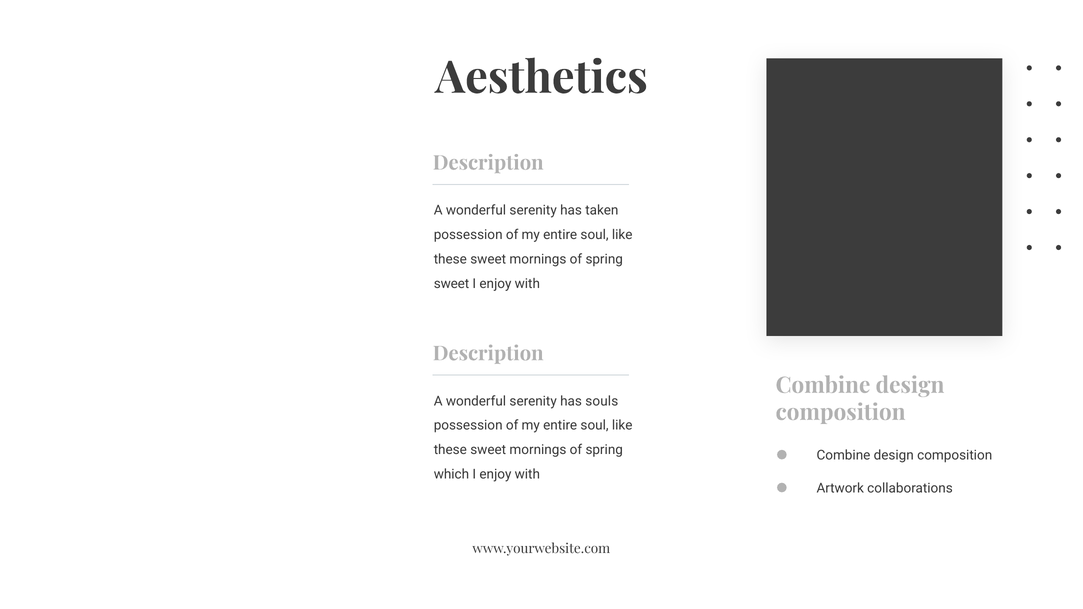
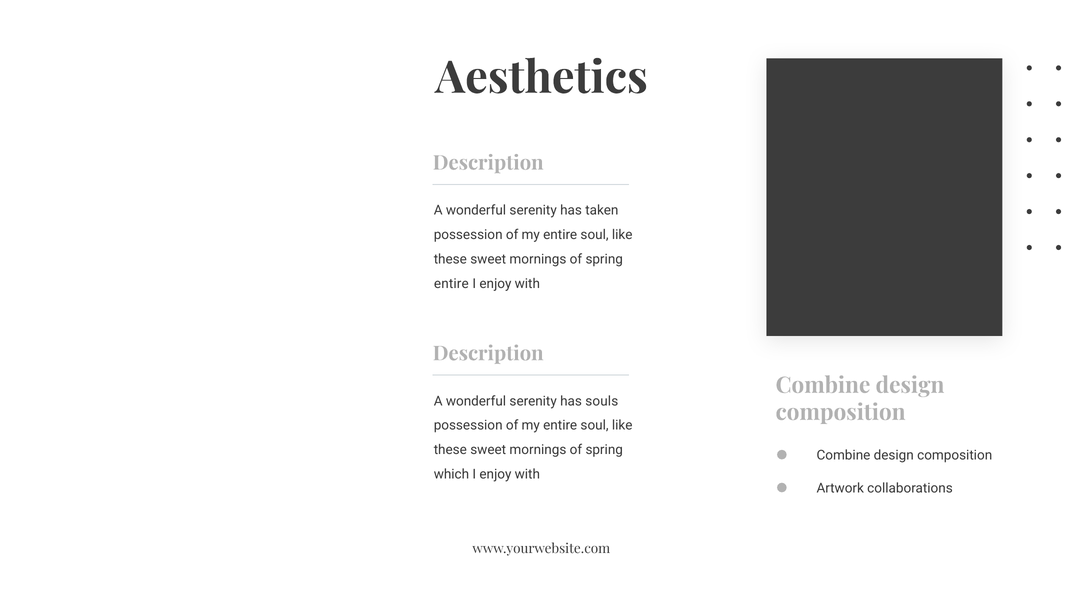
sweet at (451, 284): sweet -> entire
